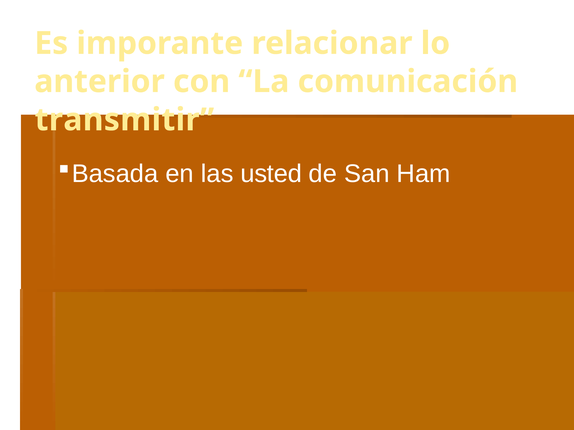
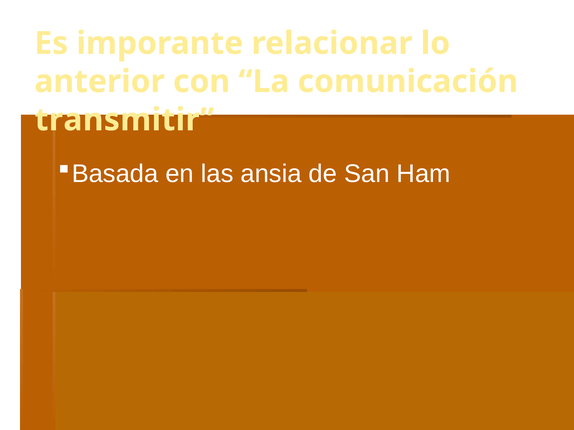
usted: usted -> ansia
